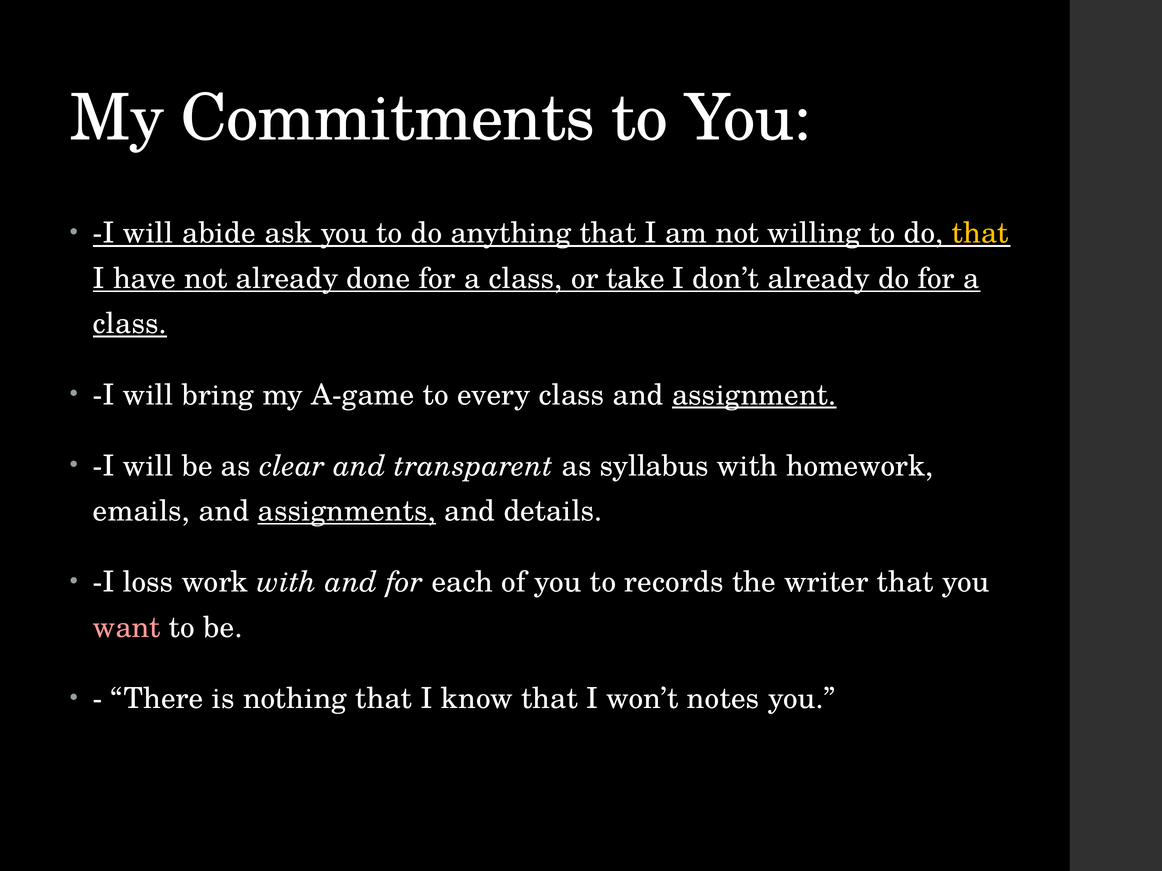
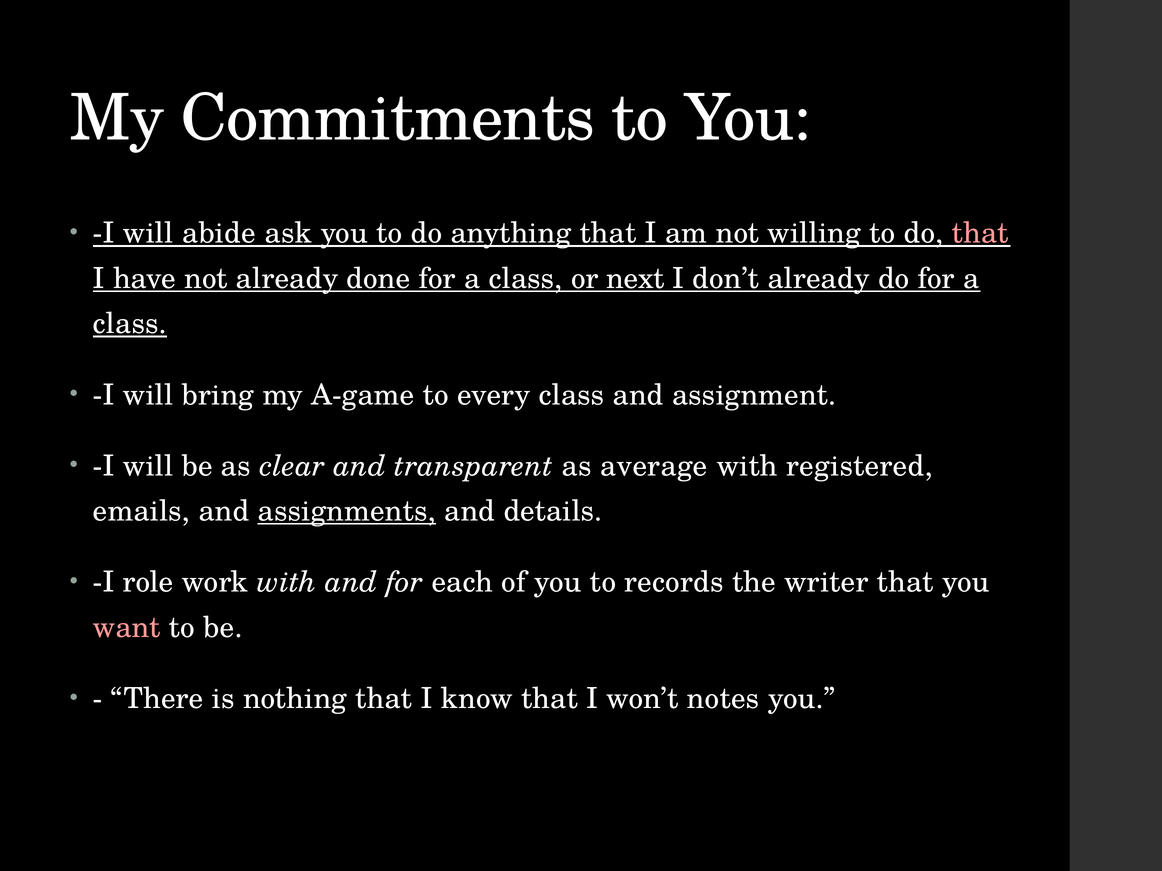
that at (980, 233) colour: yellow -> pink
take: take -> next
assignment underline: present -> none
syllabus: syllabus -> average
homework: homework -> registered
loss: loss -> role
